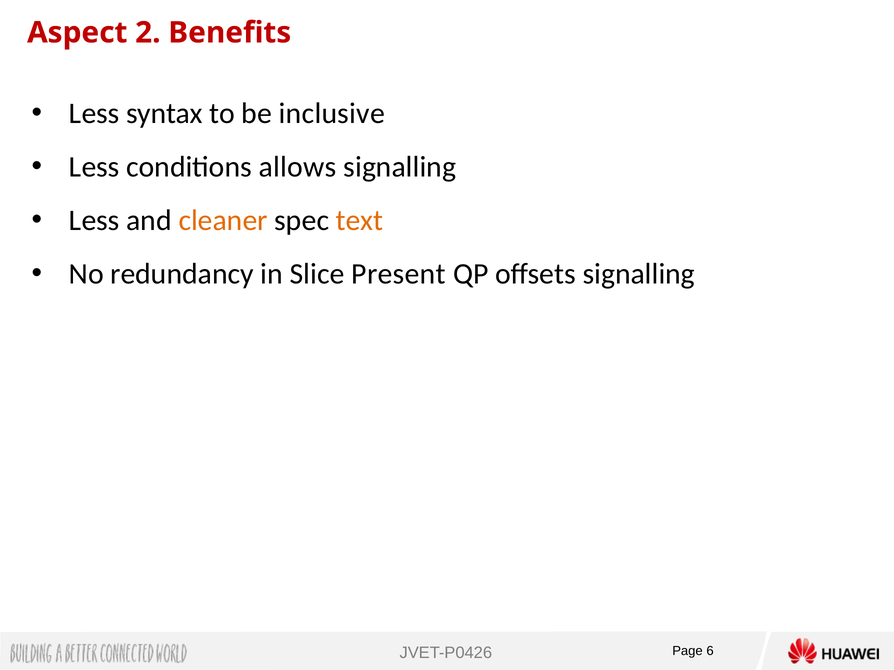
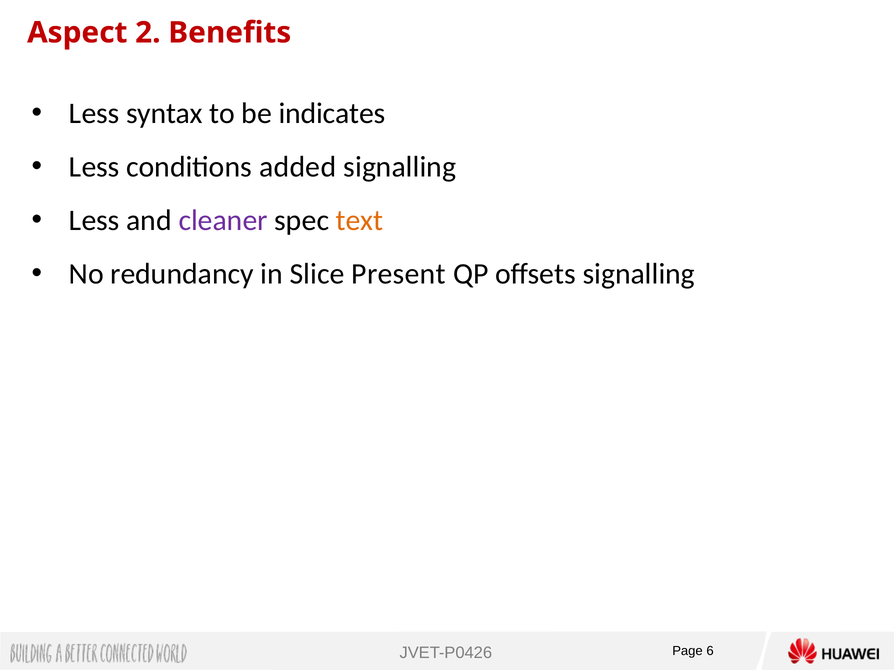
inclusive: inclusive -> indicates
allows: allows -> added
cleaner colour: orange -> purple
